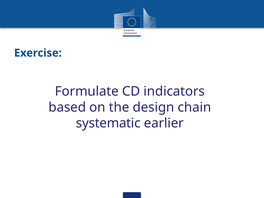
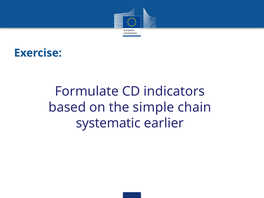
design: design -> simple
